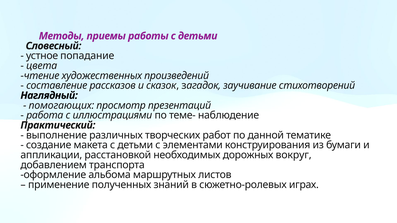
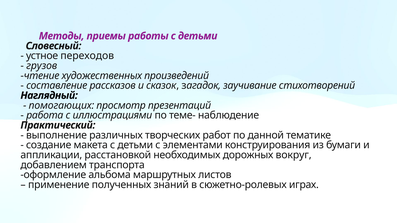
попадание: попадание -> переходов
цвета: цвета -> грузов
